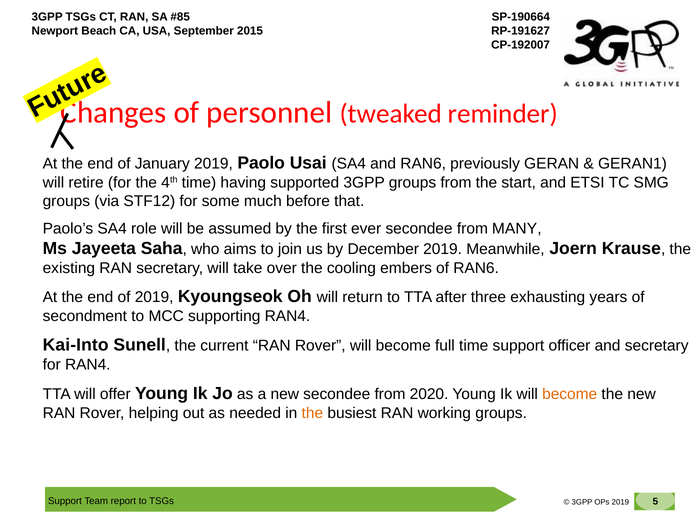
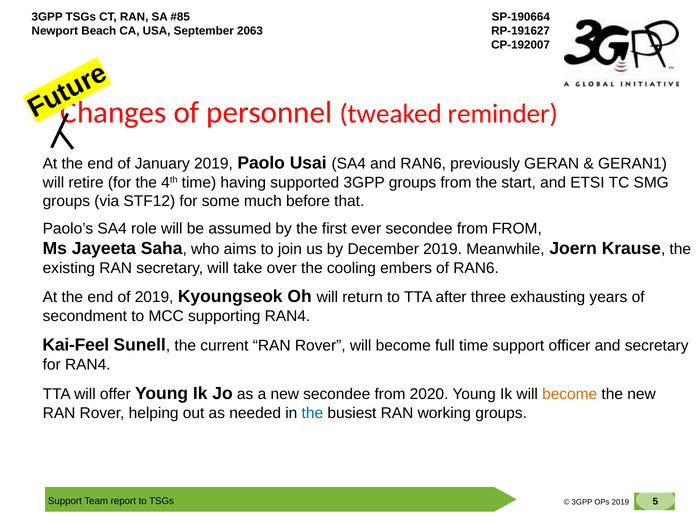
2015: 2015 -> 2063
from MANY: MANY -> FROM
Kai-Into: Kai-Into -> Kai-Feel
the at (312, 413) colour: orange -> blue
